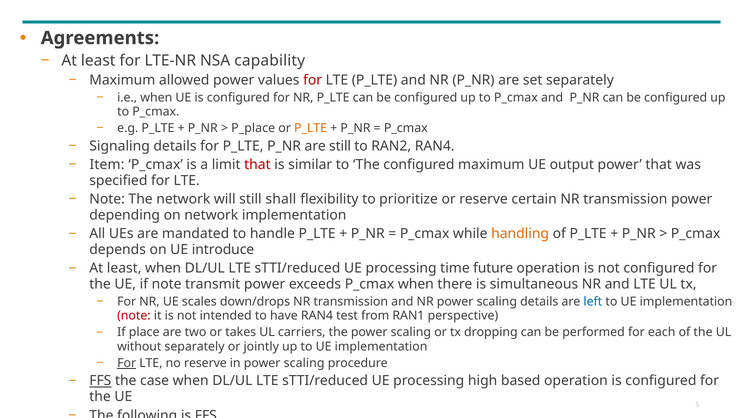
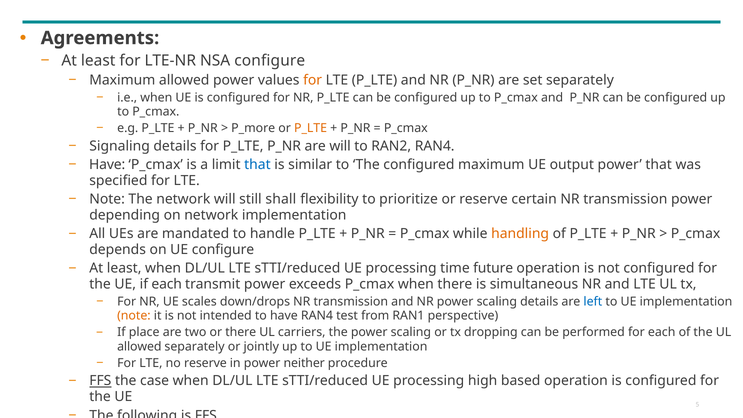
NSA capability: capability -> configure
for at (313, 80) colour: red -> orange
P_place: P_place -> P_more
are still: still -> will
Item at (107, 165): Item -> Have
that at (257, 165) colour: red -> blue
UE introduce: introduce -> configure
if note: note -> each
note at (134, 316) colour: red -> orange
or takes: takes -> there
without at (139, 346): without -> allowed
For at (127, 363) underline: present -> none
in power scaling: scaling -> neither
